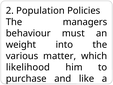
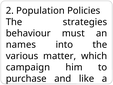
managers: managers -> strategies
weight: weight -> names
likelihood: likelihood -> campaign
